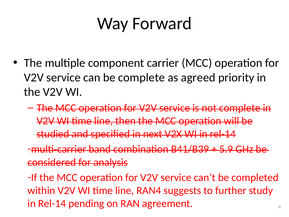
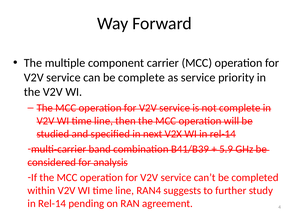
as agreed: agreed -> service
